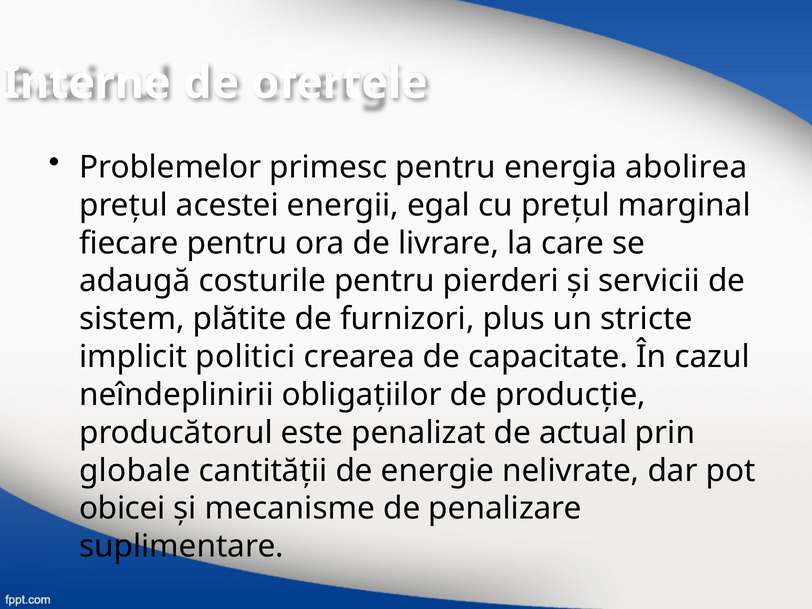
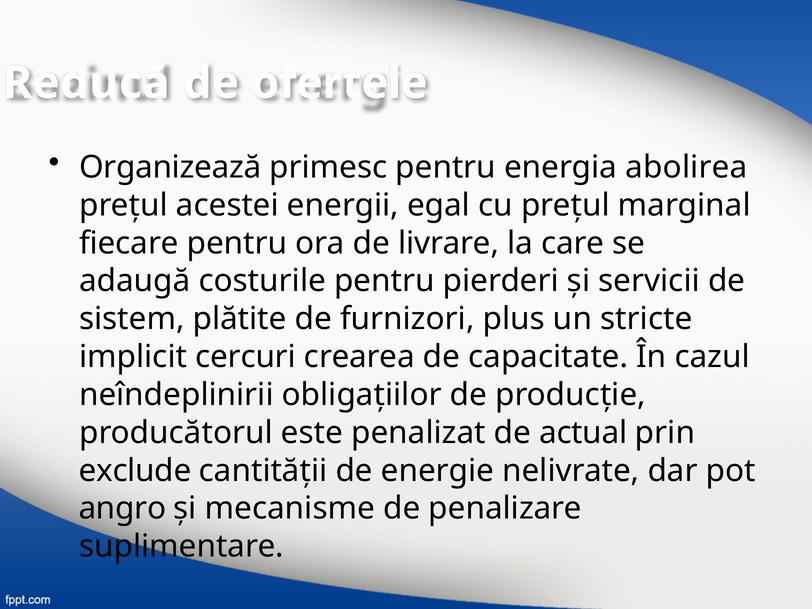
Interne: Interne -> Reducă
Problemelor: Problemelor -> Organizează
politici: politici -> cercuri
globale: globale -> exclude
obicei: obicei -> angro
